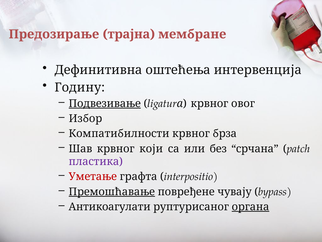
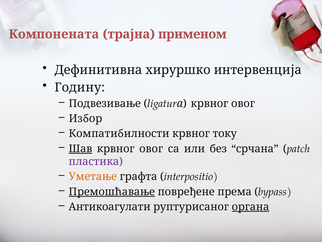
Предозирање: Предозирање -> Компонената
мембране: мембране -> применом
оштећења: оштећења -> хируршко
Подвезивање underline: present -> none
брза: брза -> току
Шав underline: none -> present
који at (151, 148): који -> овог
Уметање colour: red -> orange
чувају: чувају -> према
